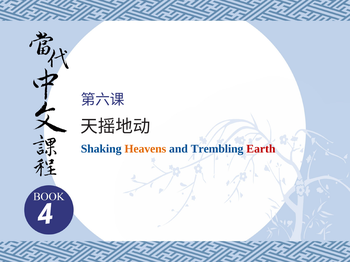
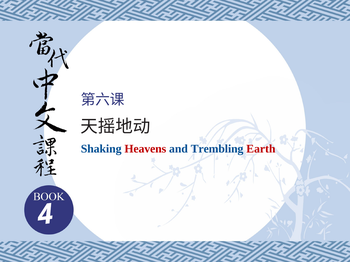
Heavens colour: orange -> red
